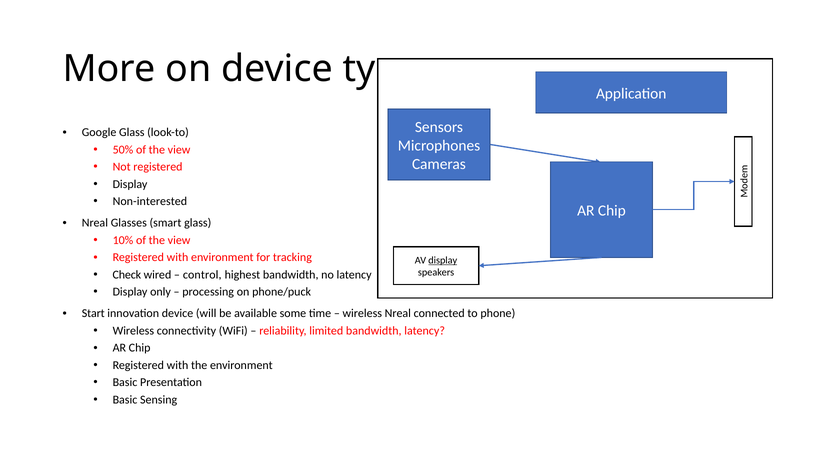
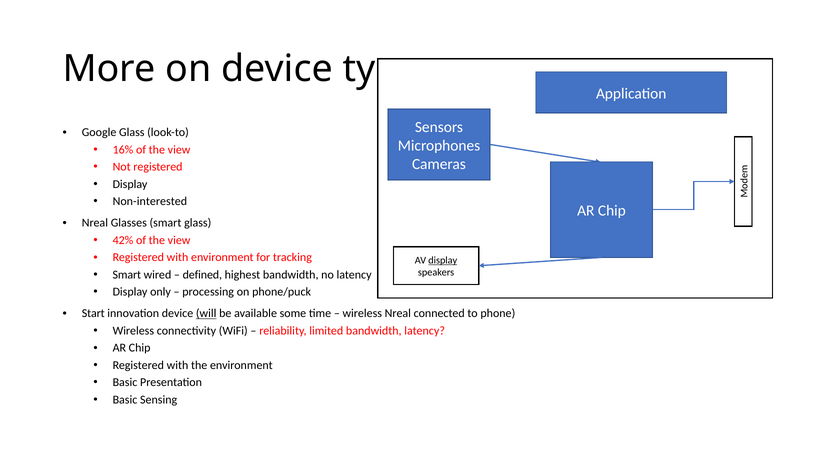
50%: 50% -> 16%
10%: 10% -> 42%
Check at (127, 275): Check -> Smart
control: control -> defined
will underline: none -> present
